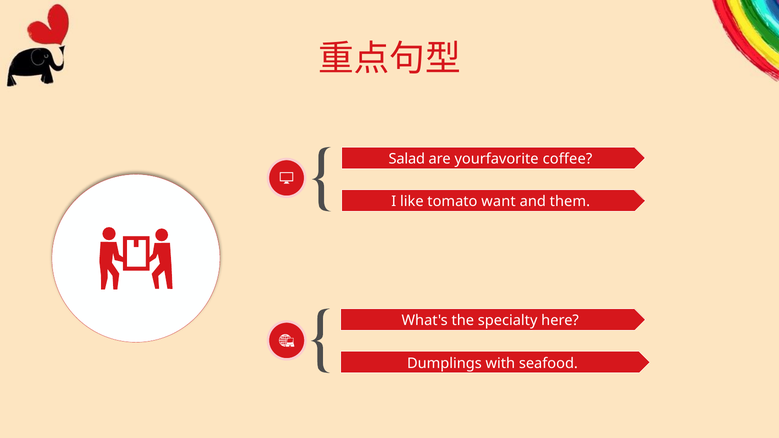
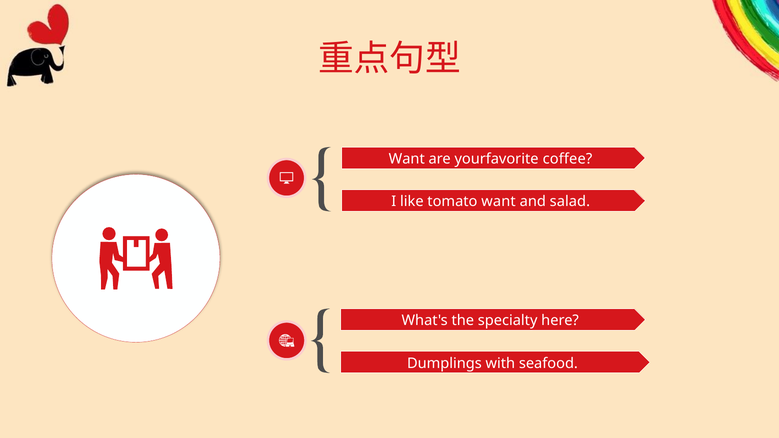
Salad at (407, 159): Salad -> Want
them: them -> salad
